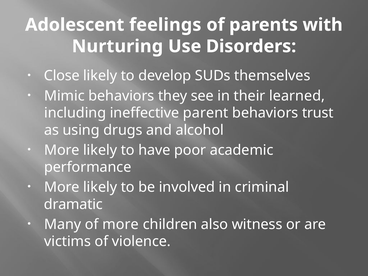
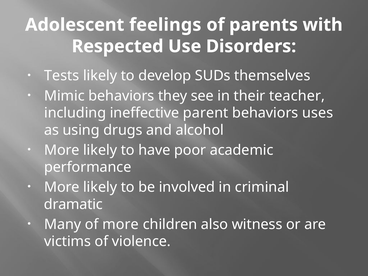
Nurturing: Nurturing -> Respected
Close: Close -> Tests
learned: learned -> teacher
trust: trust -> uses
